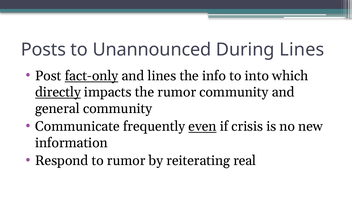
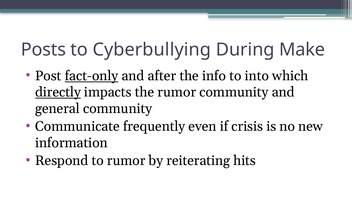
Unannounced: Unannounced -> Cyberbullying
During Lines: Lines -> Make
and lines: lines -> after
even underline: present -> none
real: real -> hits
